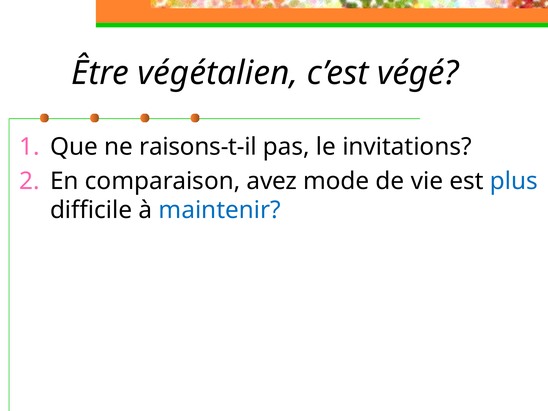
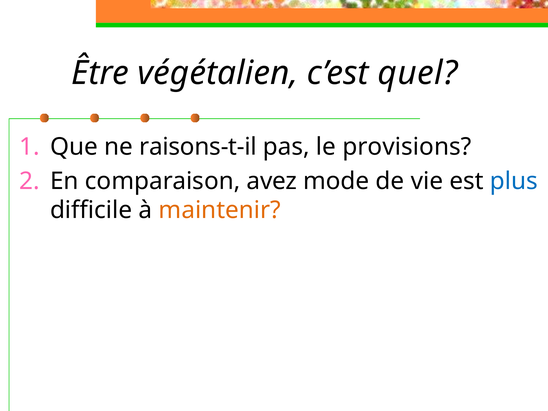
végé: végé -> quel
invitations: invitations -> provisions
maintenir colour: blue -> orange
